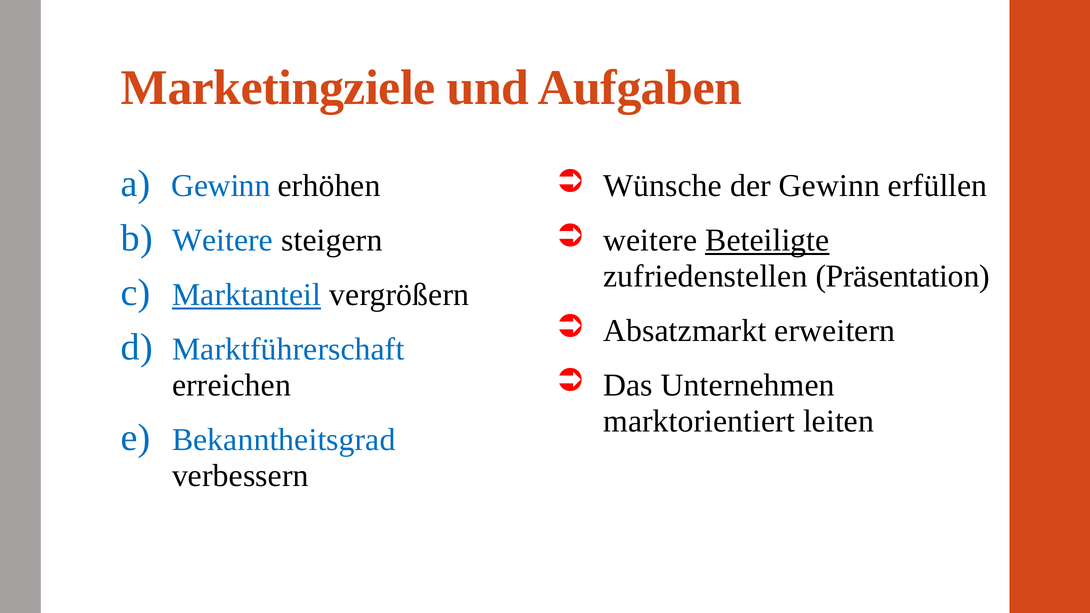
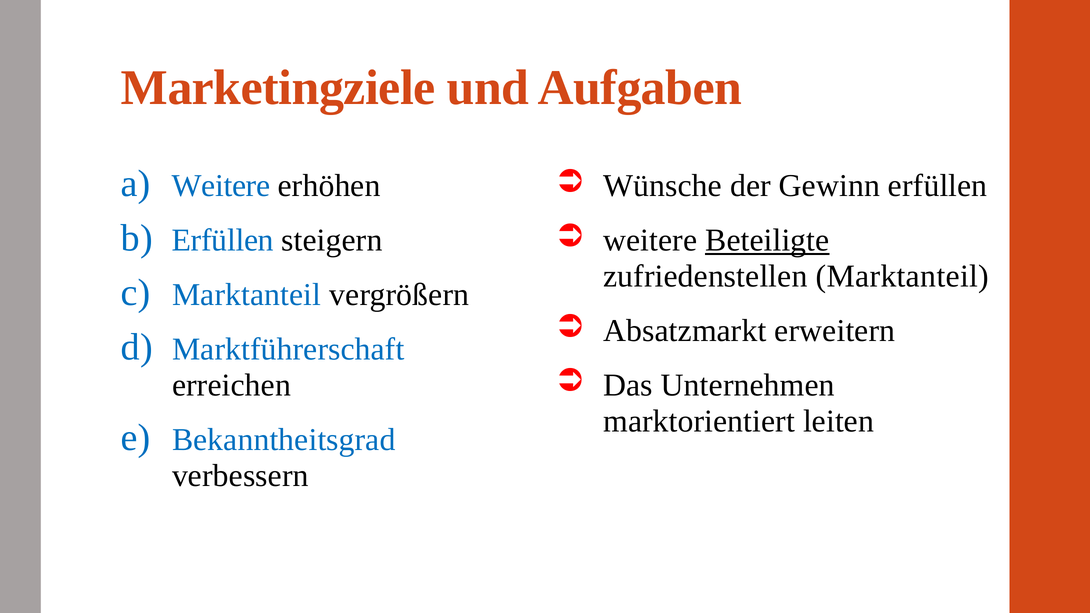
Gewinn at (221, 186): Gewinn -> Weitere
Weitere at (223, 240): Weitere -> Erfüllen
zufriedenstellen Präsentation: Präsentation -> Marktanteil
Marktanteil at (247, 295) underline: present -> none
